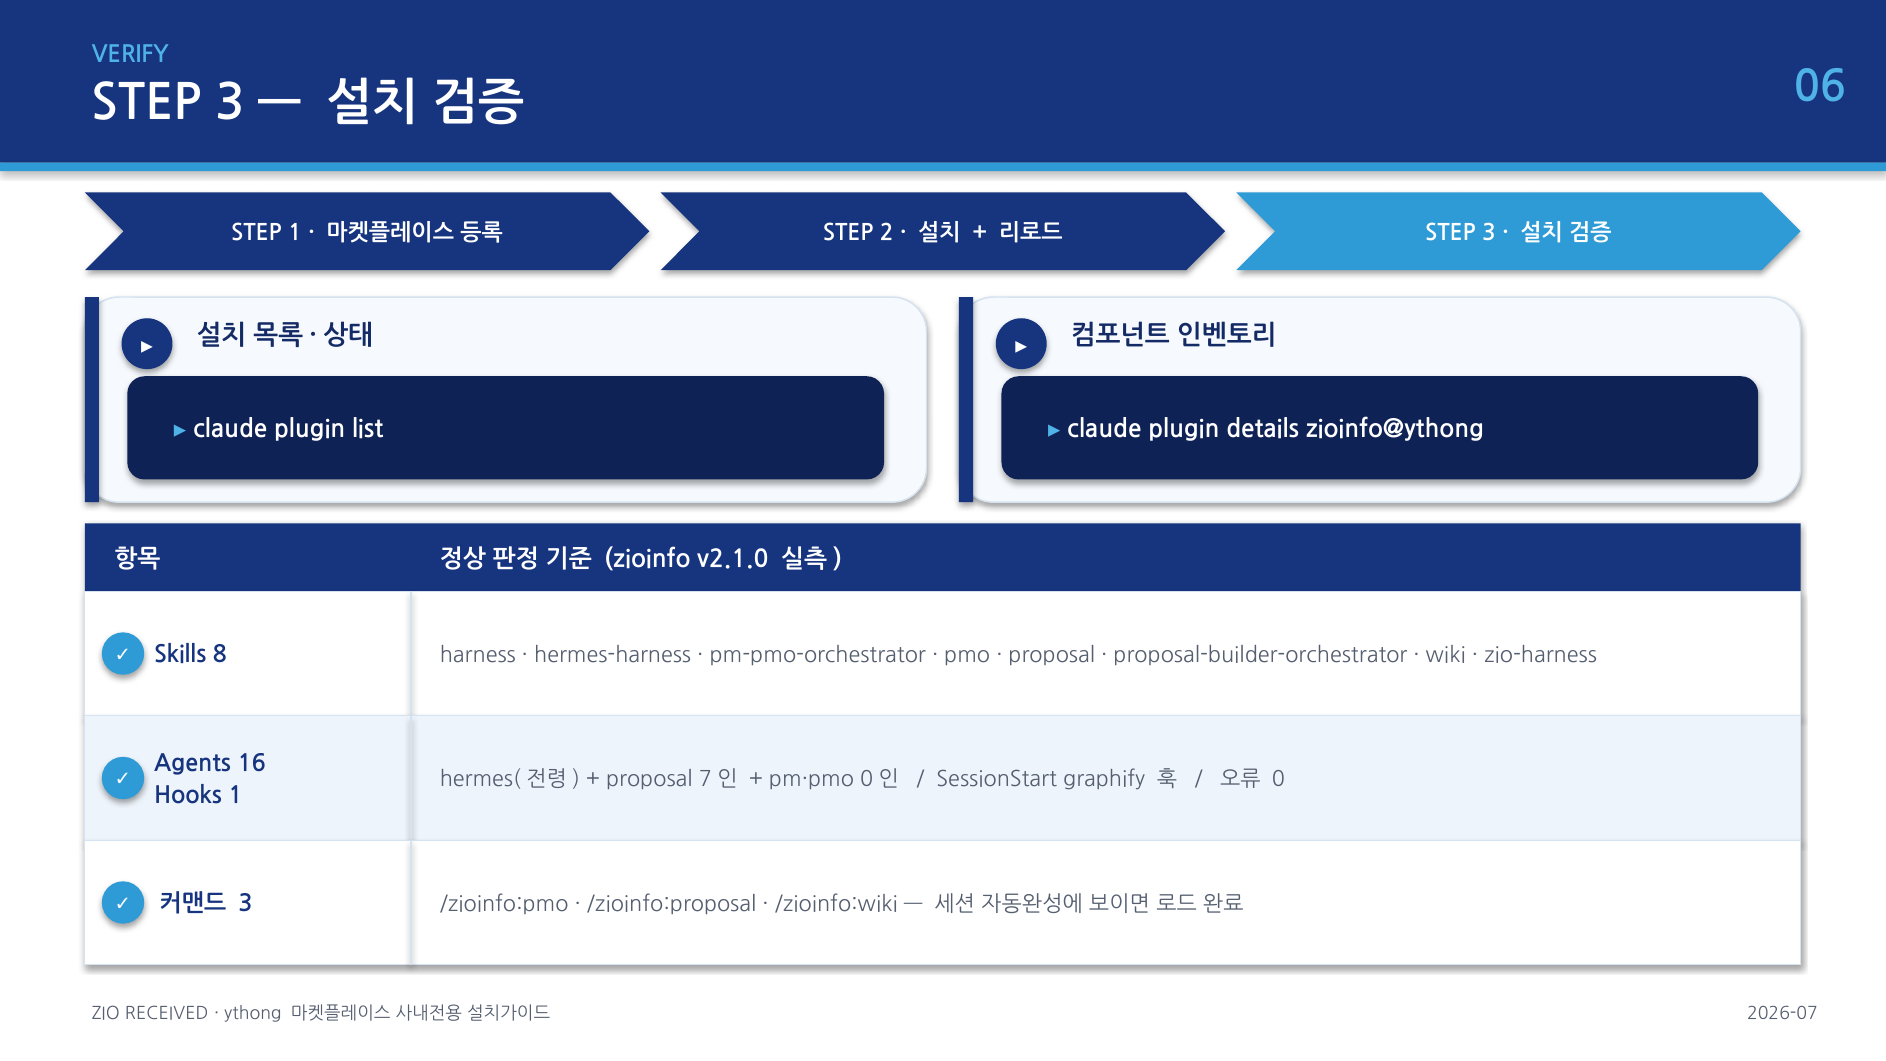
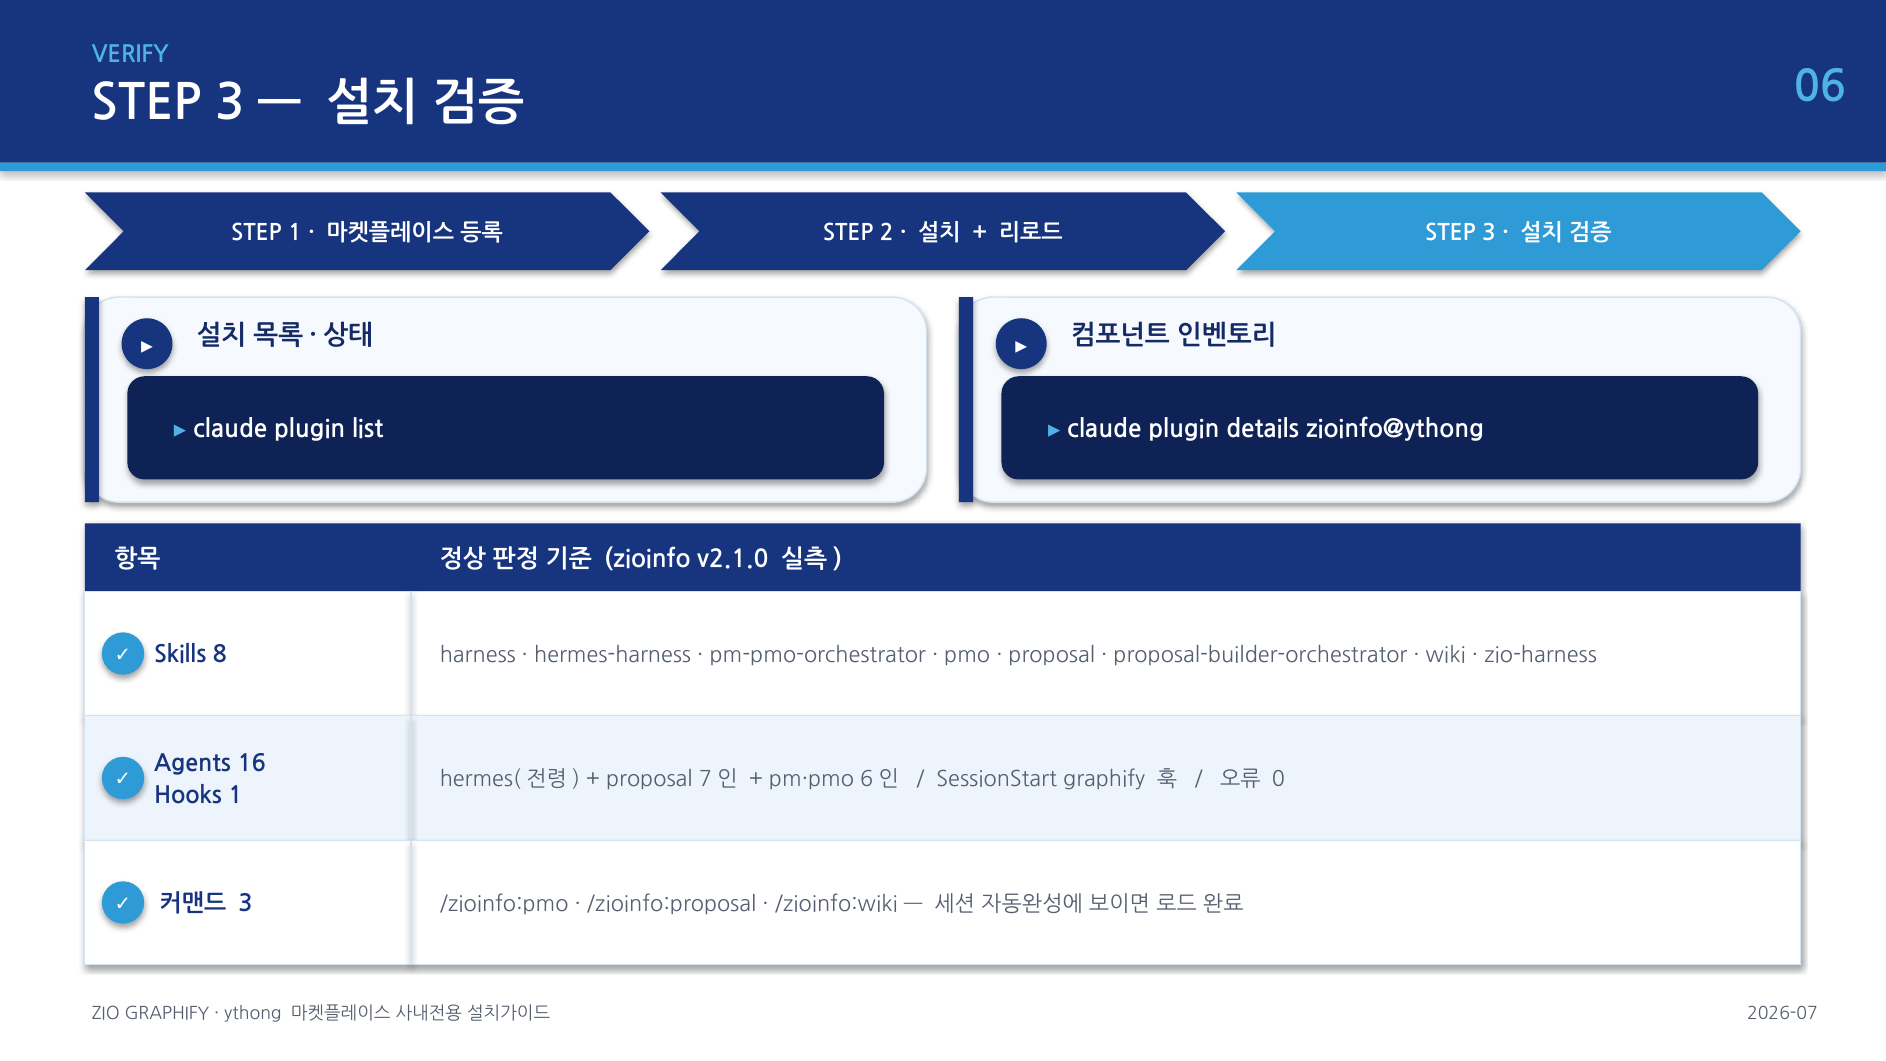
pm·pmo 0: 0 -> 6
ZIO RECEIVED: RECEIVED -> GRAPHIFY
